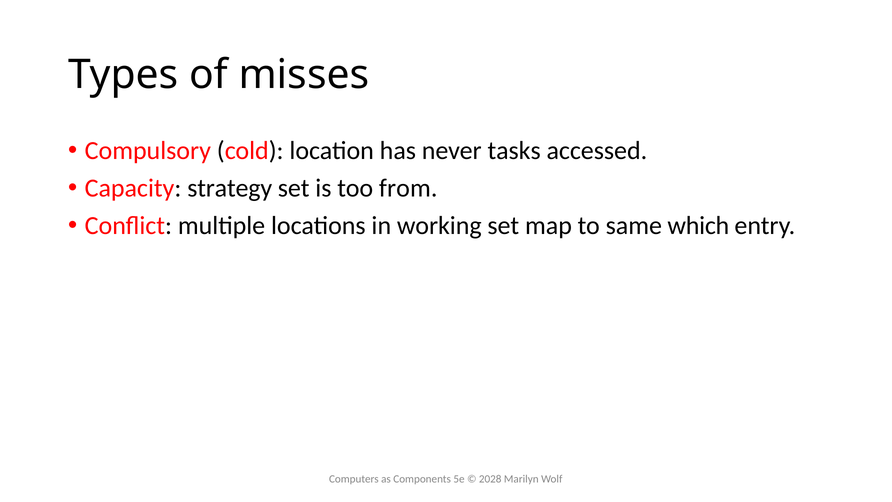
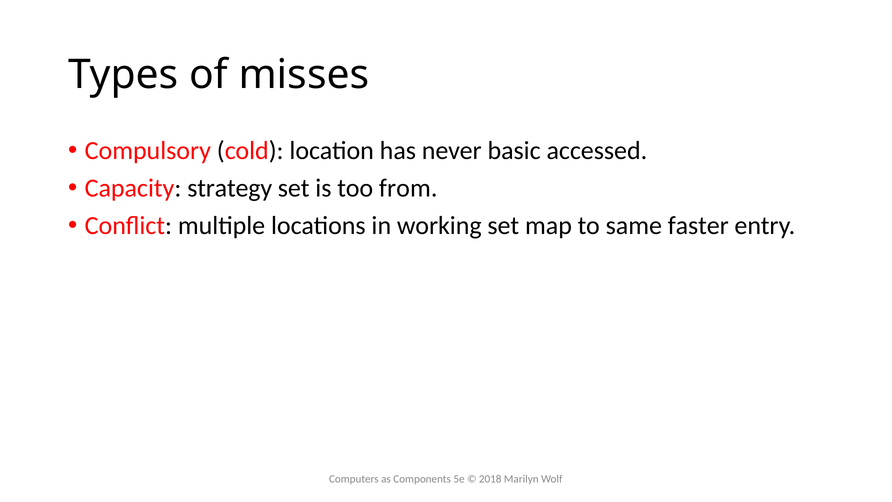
tasks: tasks -> basic
which: which -> faster
2028: 2028 -> 2018
